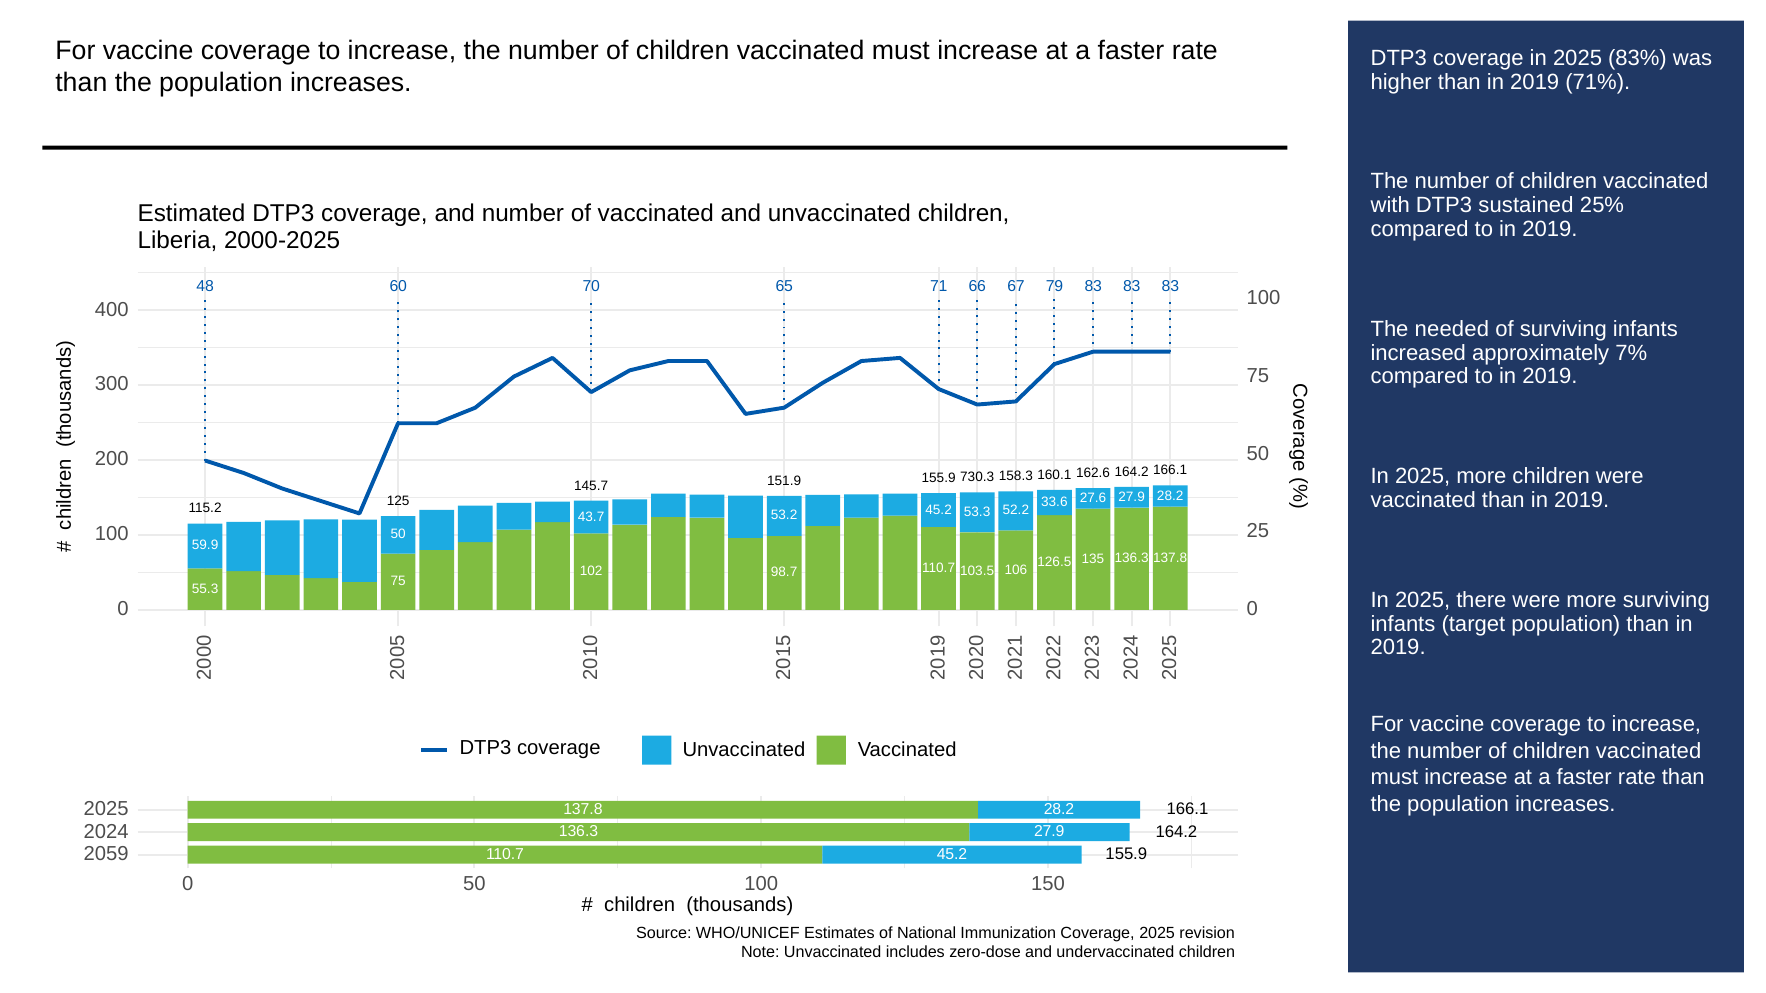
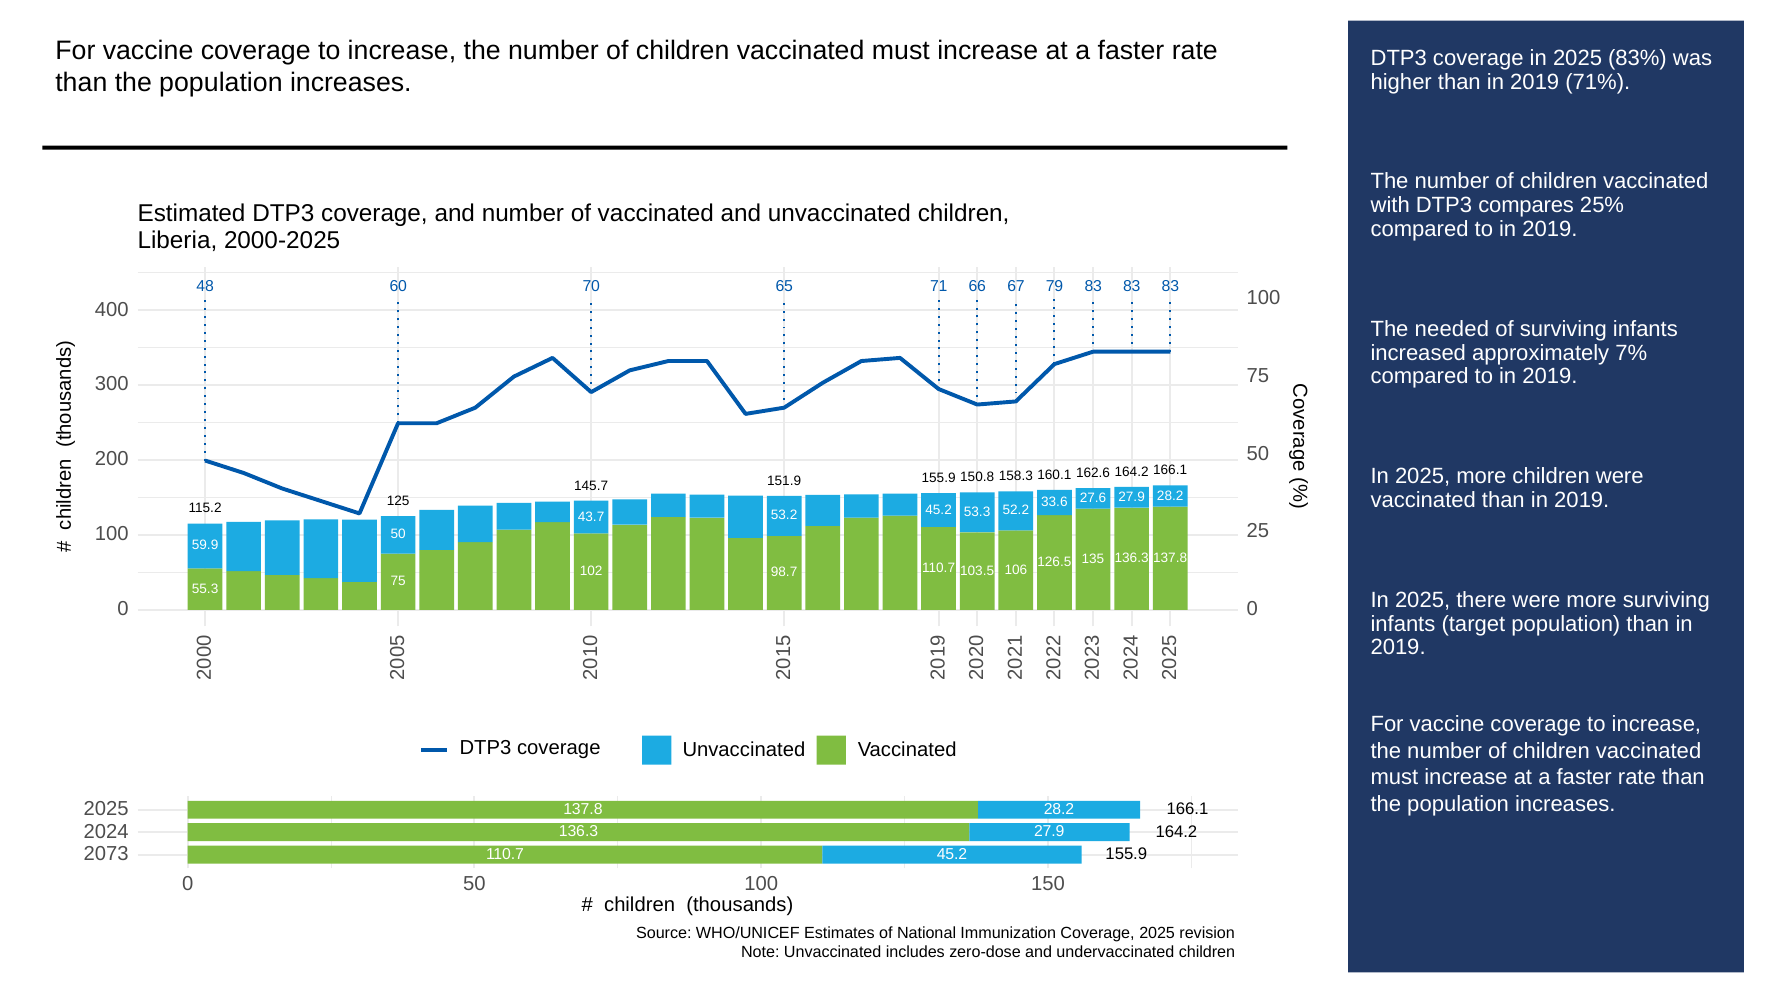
sustained: sustained -> compares
730.3: 730.3 -> 150.8
2059: 2059 -> 2073
